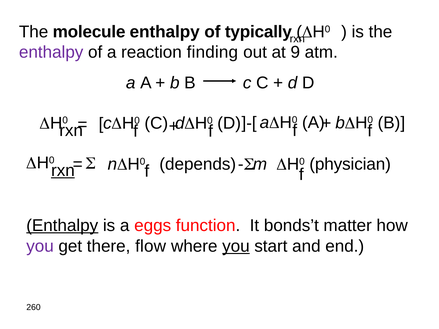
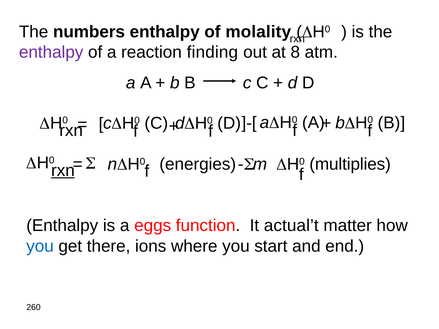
molecule: molecule -> numbers
typically: typically -> molality
9: 9 -> 8
physician: physician -> multiplies
depends: depends -> energies
Enthalpy at (62, 226) underline: present -> none
bonds’t: bonds’t -> actual’t
you at (40, 246) colour: purple -> blue
flow: flow -> ions
you at (236, 246) underline: present -> none
